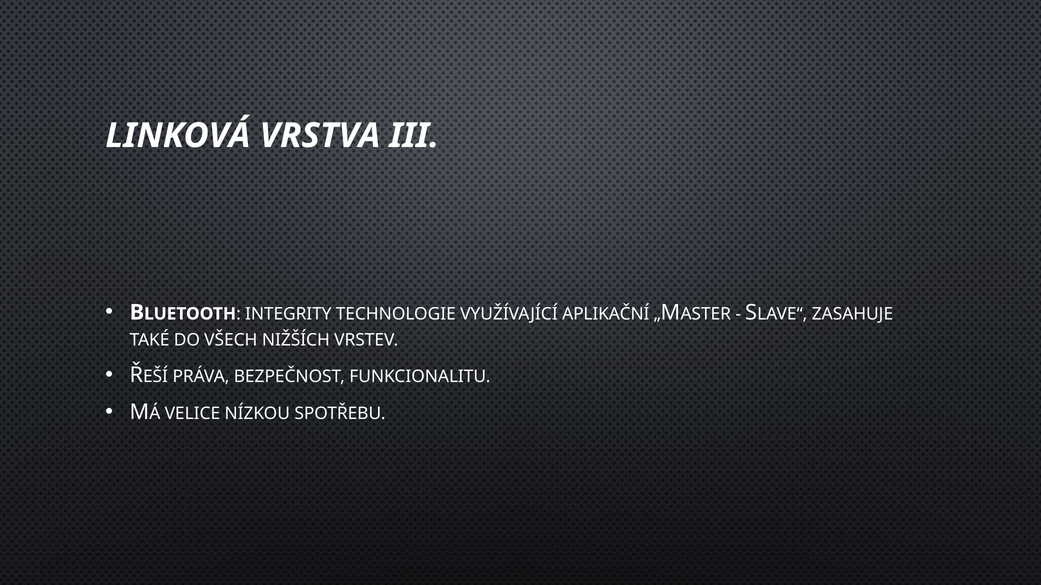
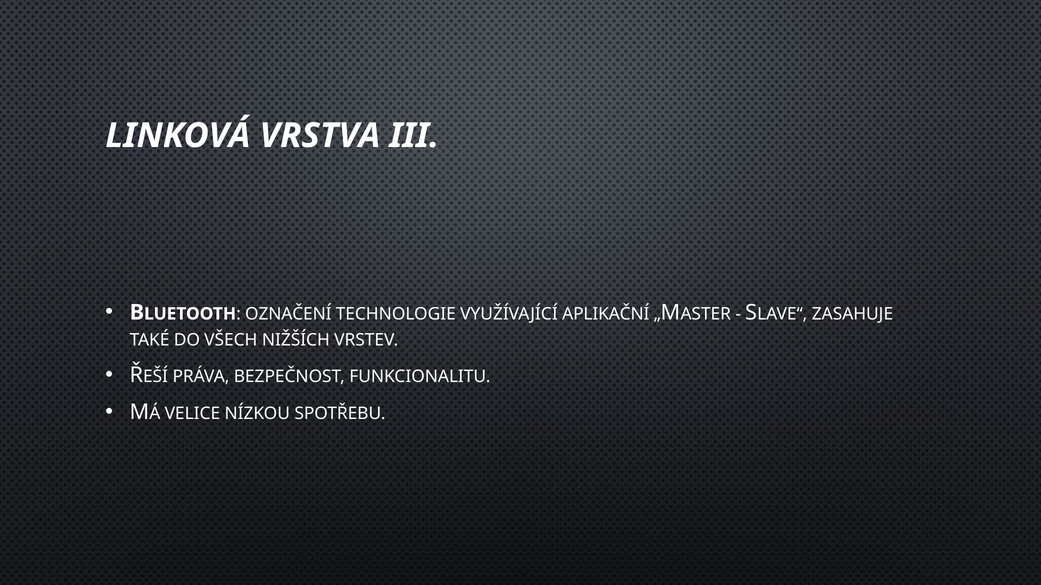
INTEGRITY: INTEGRITY -> OZNAČENÍ
